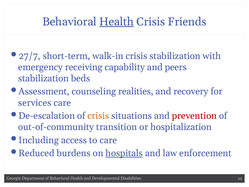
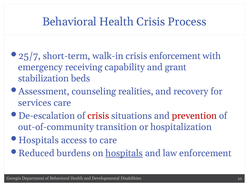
Health at (117, 22) underline: present -> none
Friends: Friends -> Process
27/7: 27/7 -> 25/7
crisis stabilization: stabilization -> enforcement
peers: peers -> grant
crisis at (98, 116) colour: orange -> red
Including at (39, 140): Including -> Hospitals
